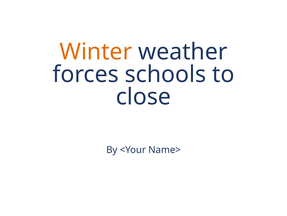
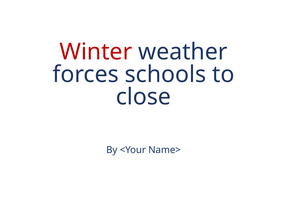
Winter colour: orange -> red
